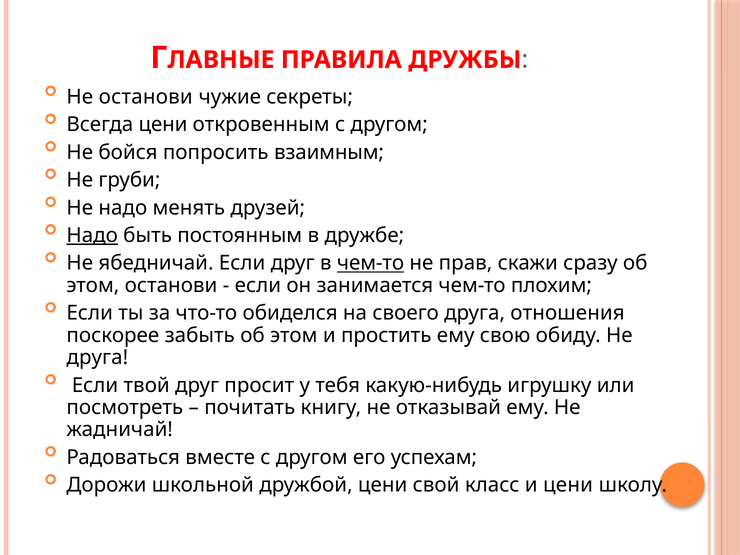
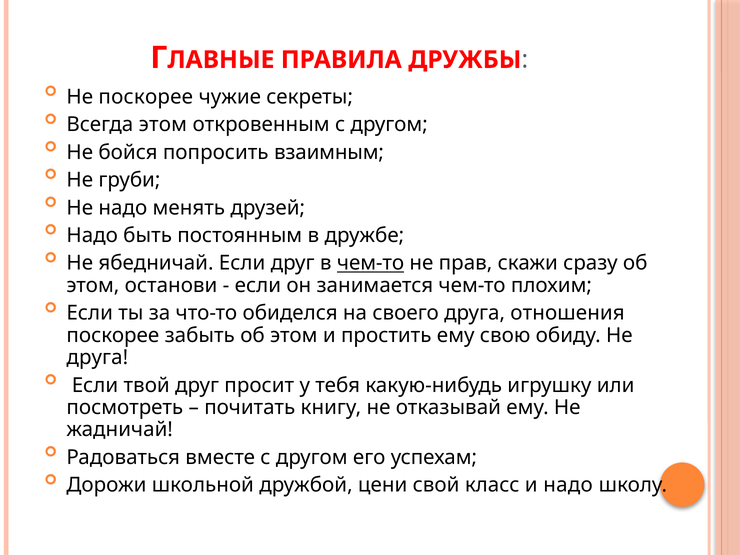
Не останови: останови -> поскорее
Всегда цени: цени -> этом
Надо at (92, 235) underline: present -> none
и цени: цени -> надо
